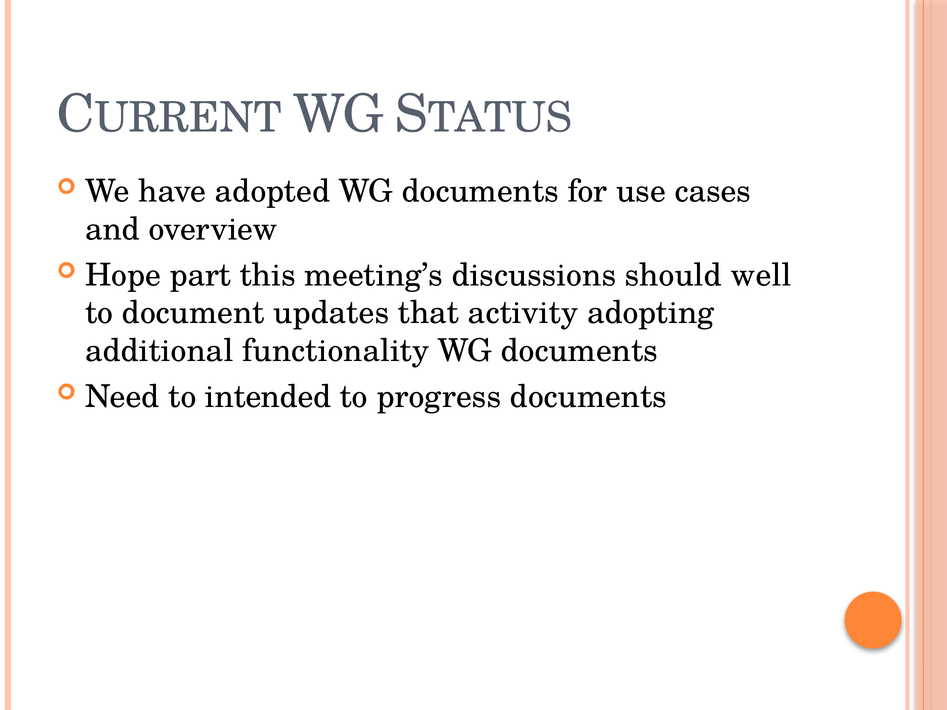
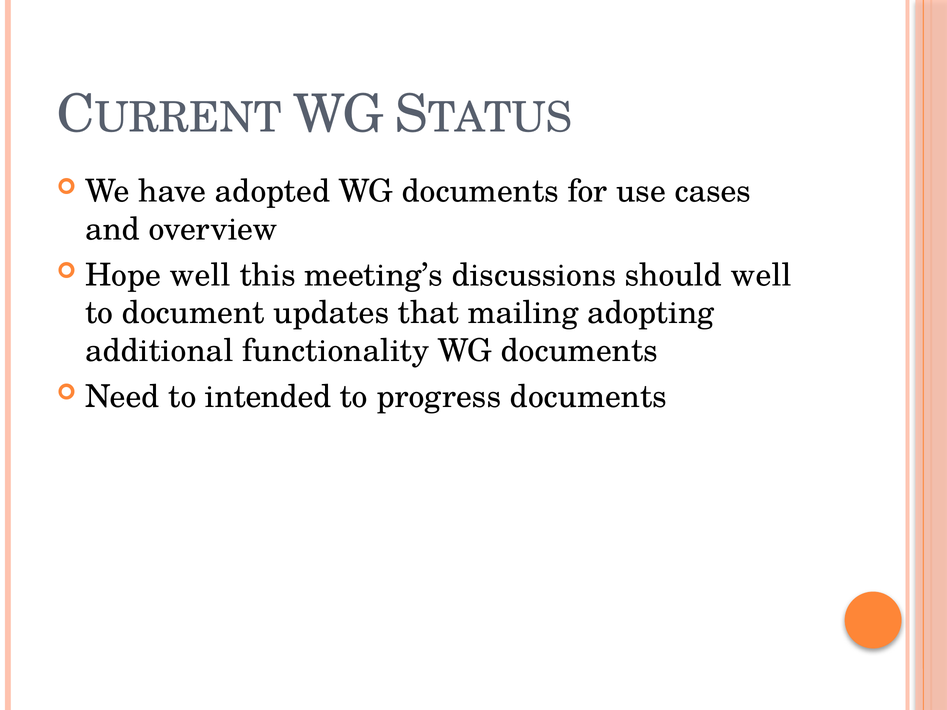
Hope part: part -> well
activity: activity -> mailing
